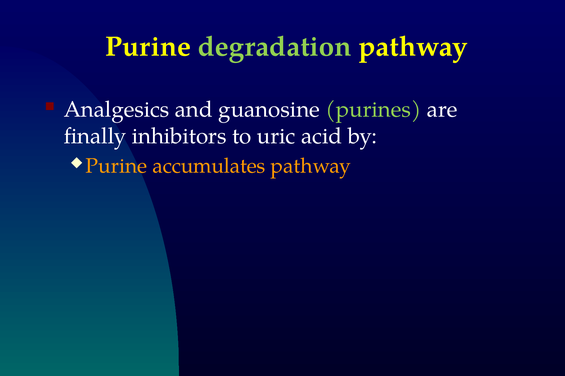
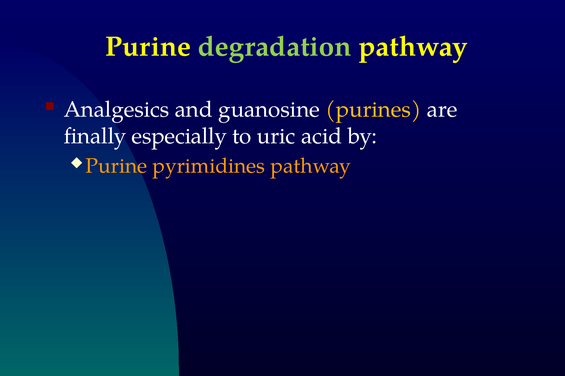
purines colour: light green -> yellow
inhibitors: inhibitors -> especially
accumulates: accumulates -> pyrimidines
